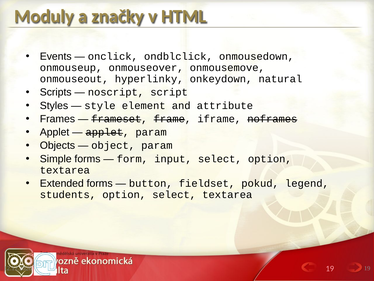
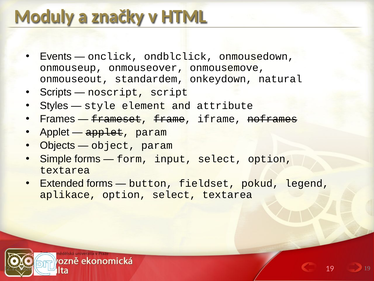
hyperlinky: hyperlinky -> standardem
students: students -> aplikace
